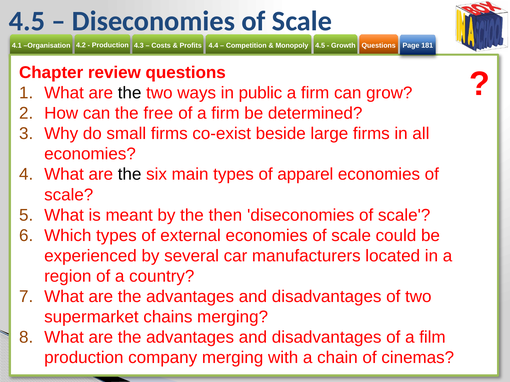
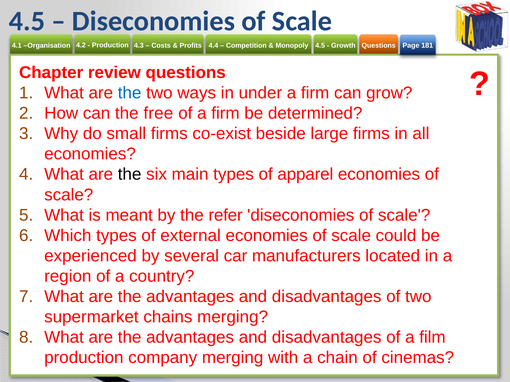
the at (130, 93) colour: black -> blue
public: public -> under
then: then -> refer
